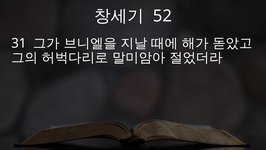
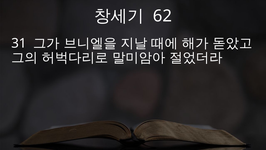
52: 52 -> 62
